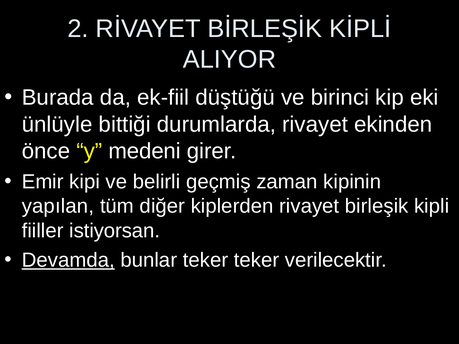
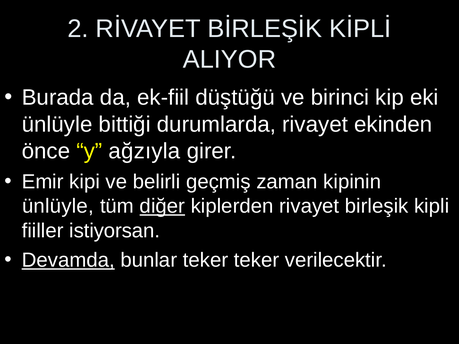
medeni: medeni -> ağzıyla
yapılan at (58, 206): yapılan -> ünlüyle
diğer underline: none -> present
